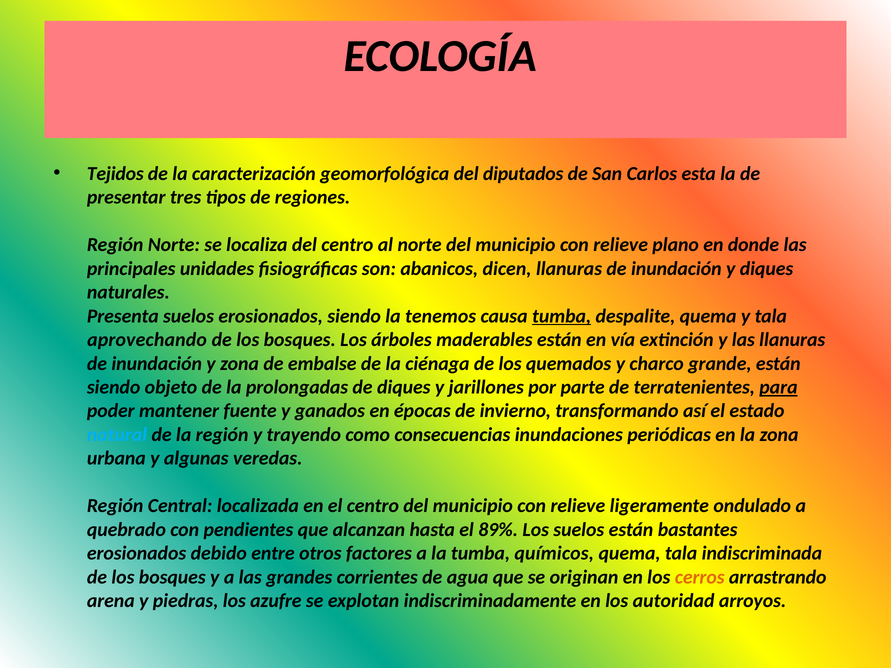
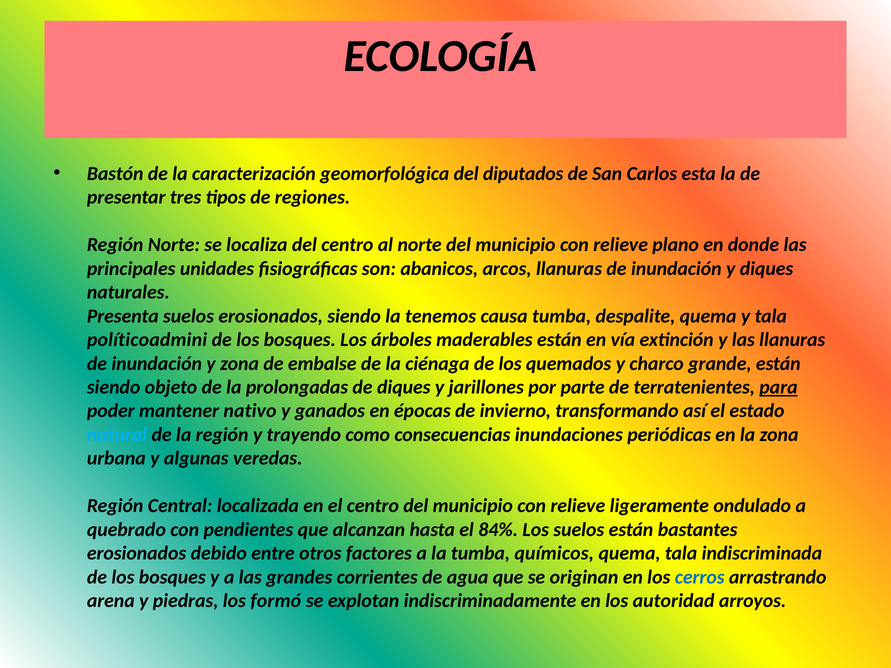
Tejidos: Tejidos -> Bastón
dicen: dicen -> arcos
tumba at (562, 316) underline: present -> none
aprovechando: aprovechando -> políticoadmini
fuente: fuente -> nativo
89%: 89% -> 84%
cerros colour: orange -> blue
azufre: azufre -> formó
